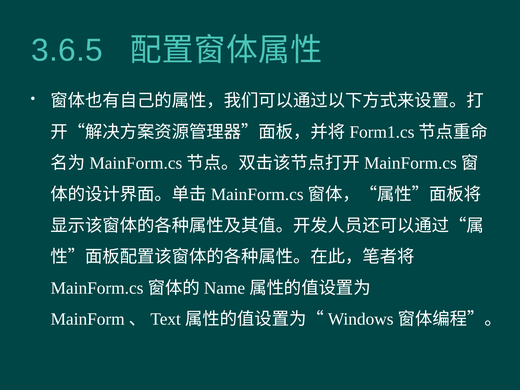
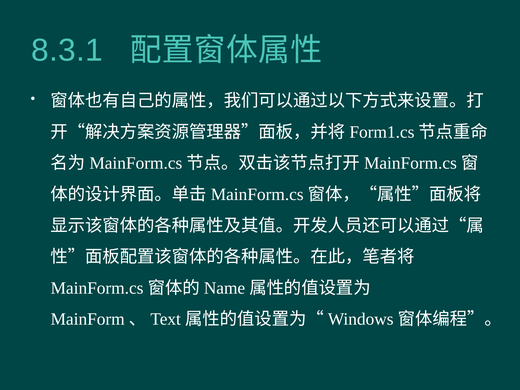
3.6.5: 3.6.5 -> 8.3.1
